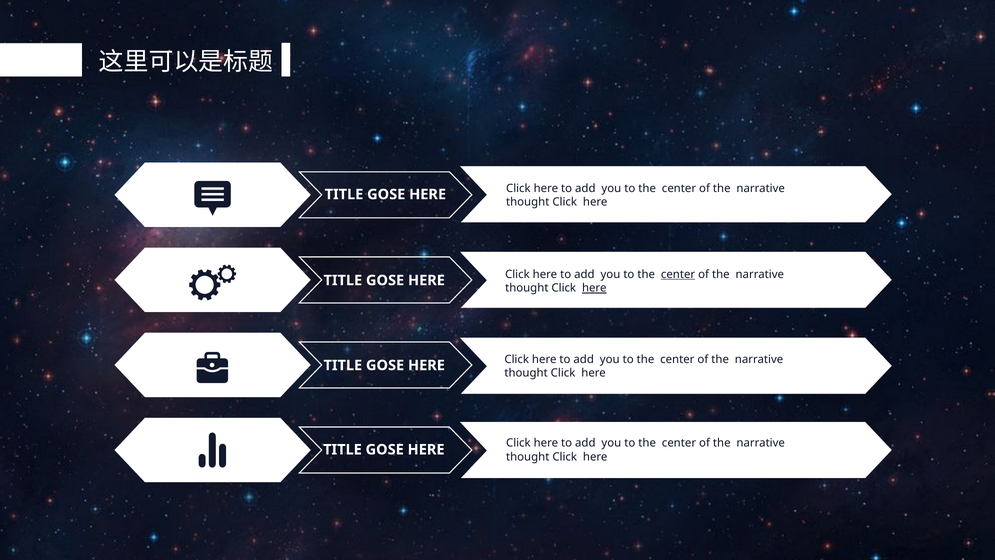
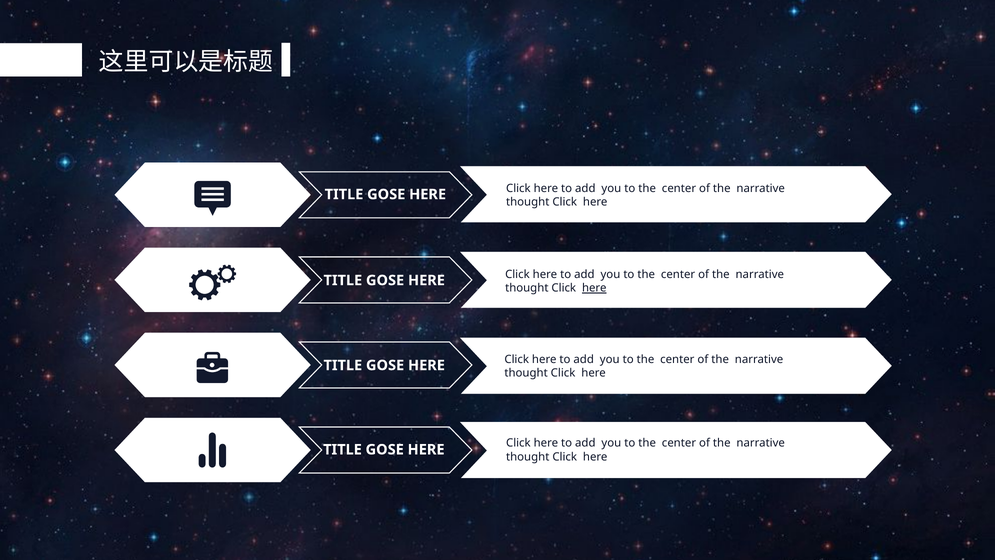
center at (678, 274) underline: present -> none
